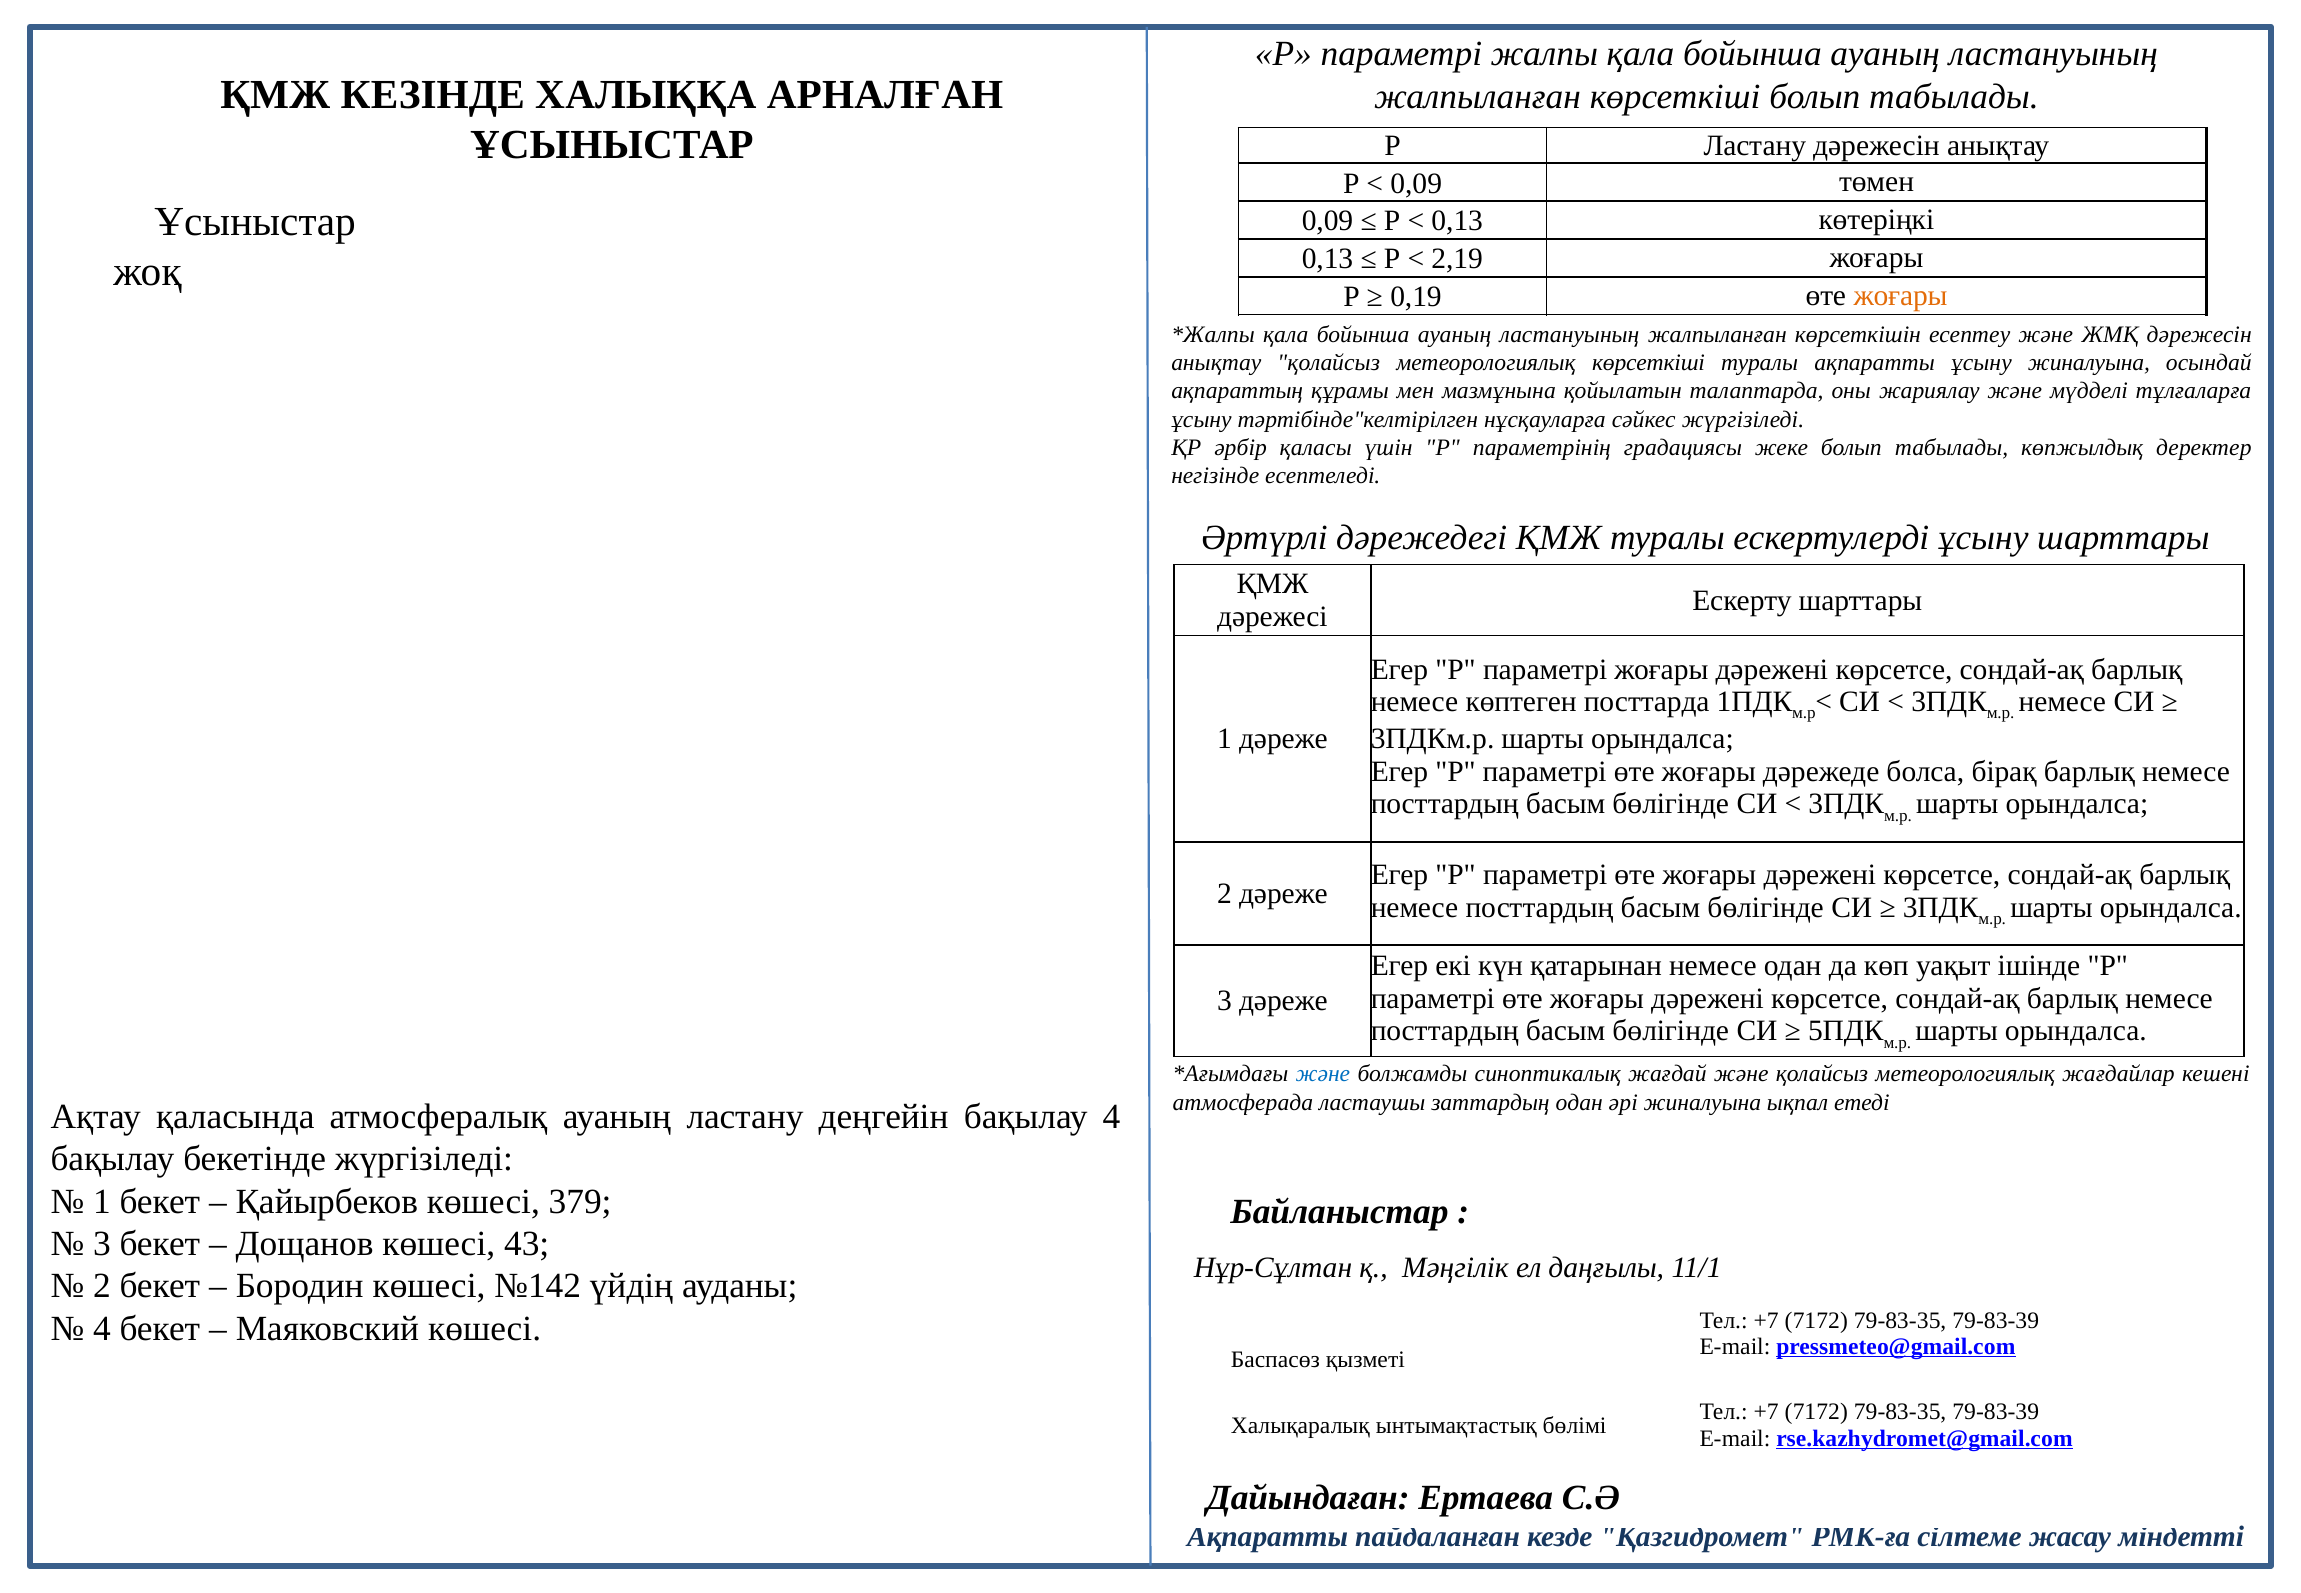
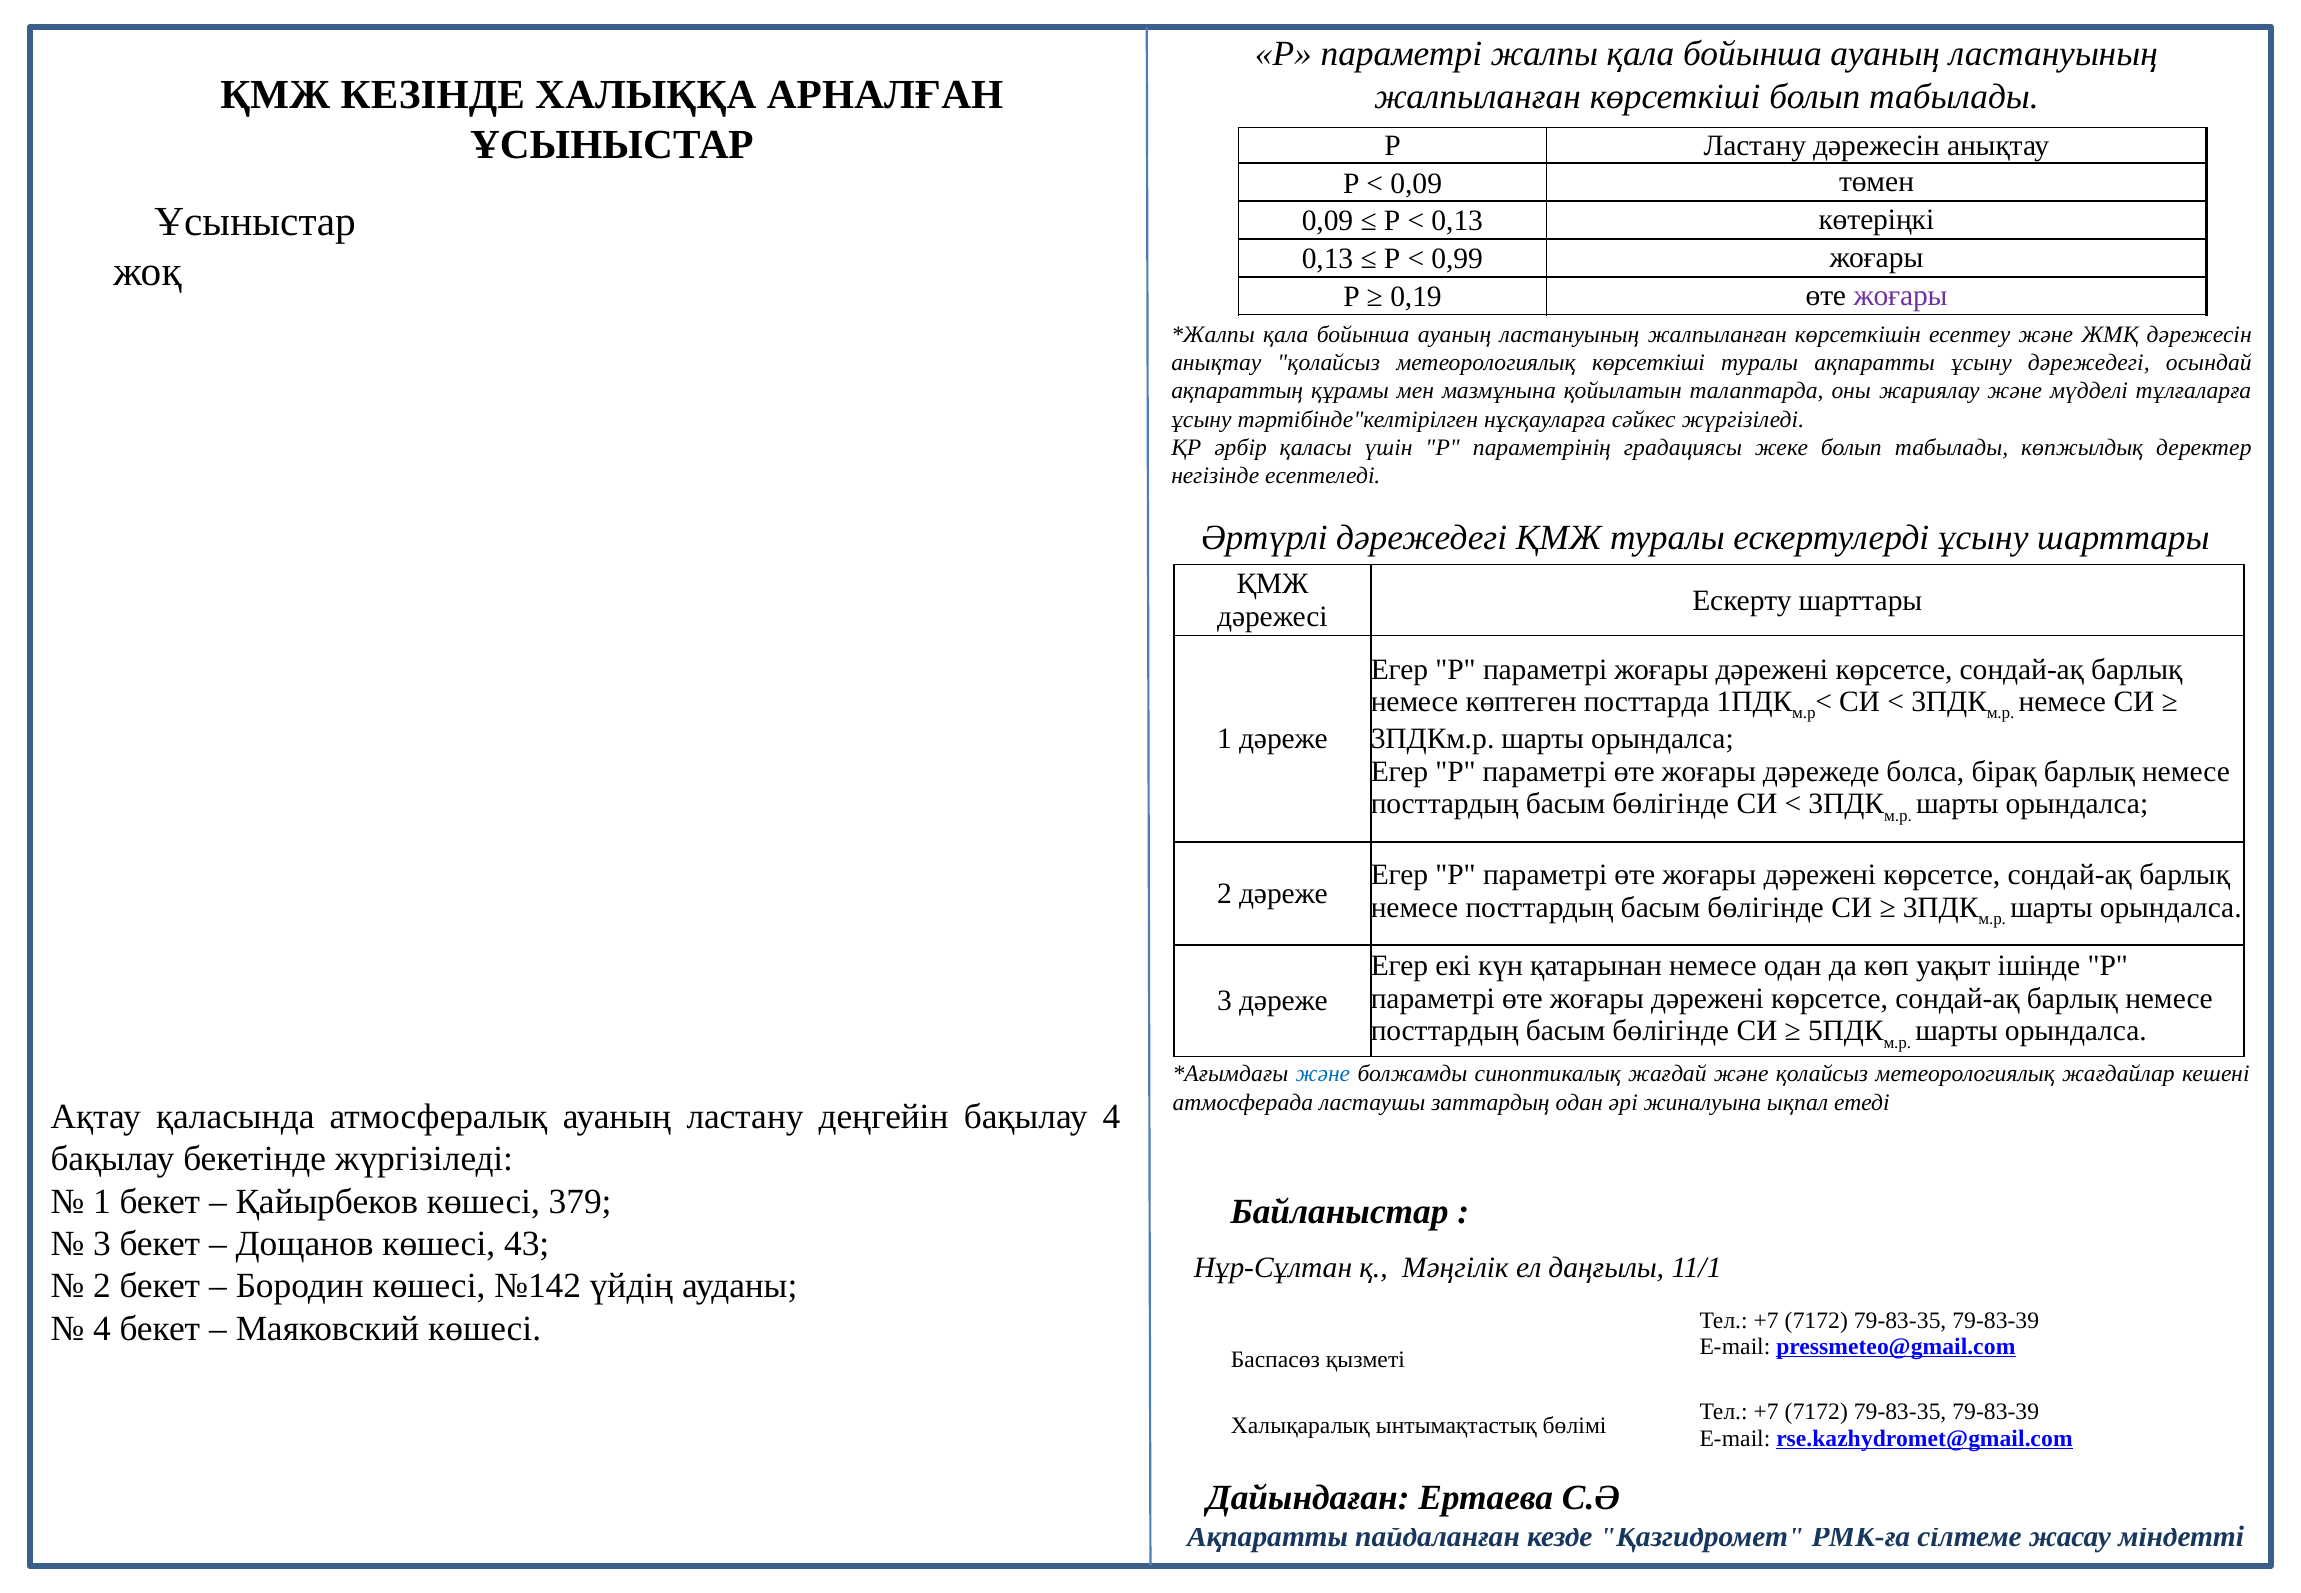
2,19: 2,19 -> 0,99
жоғары at (1900, 296) colour: orange -> purple
ұсыну жиналуына: жиналуына -> дәрежедегі
